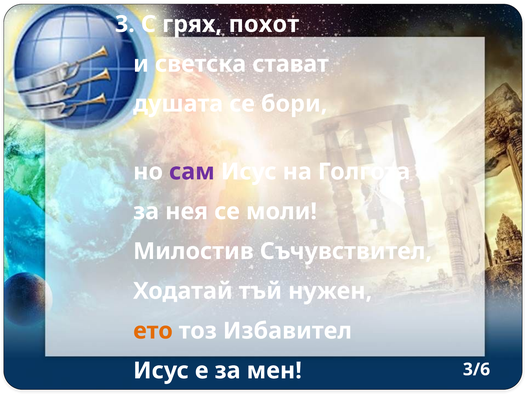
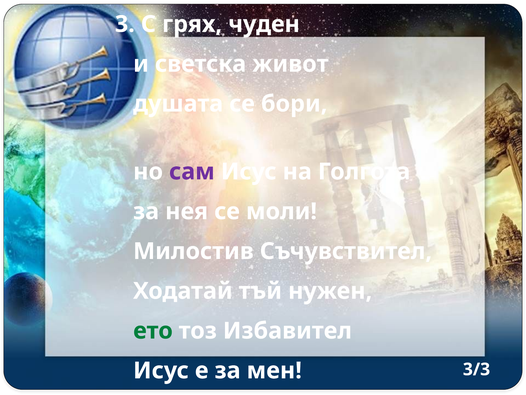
похот: похот -> чуден
стават: стават -> живот
ето colour: orange -> green
3/6: 3/6 -> 3/3
